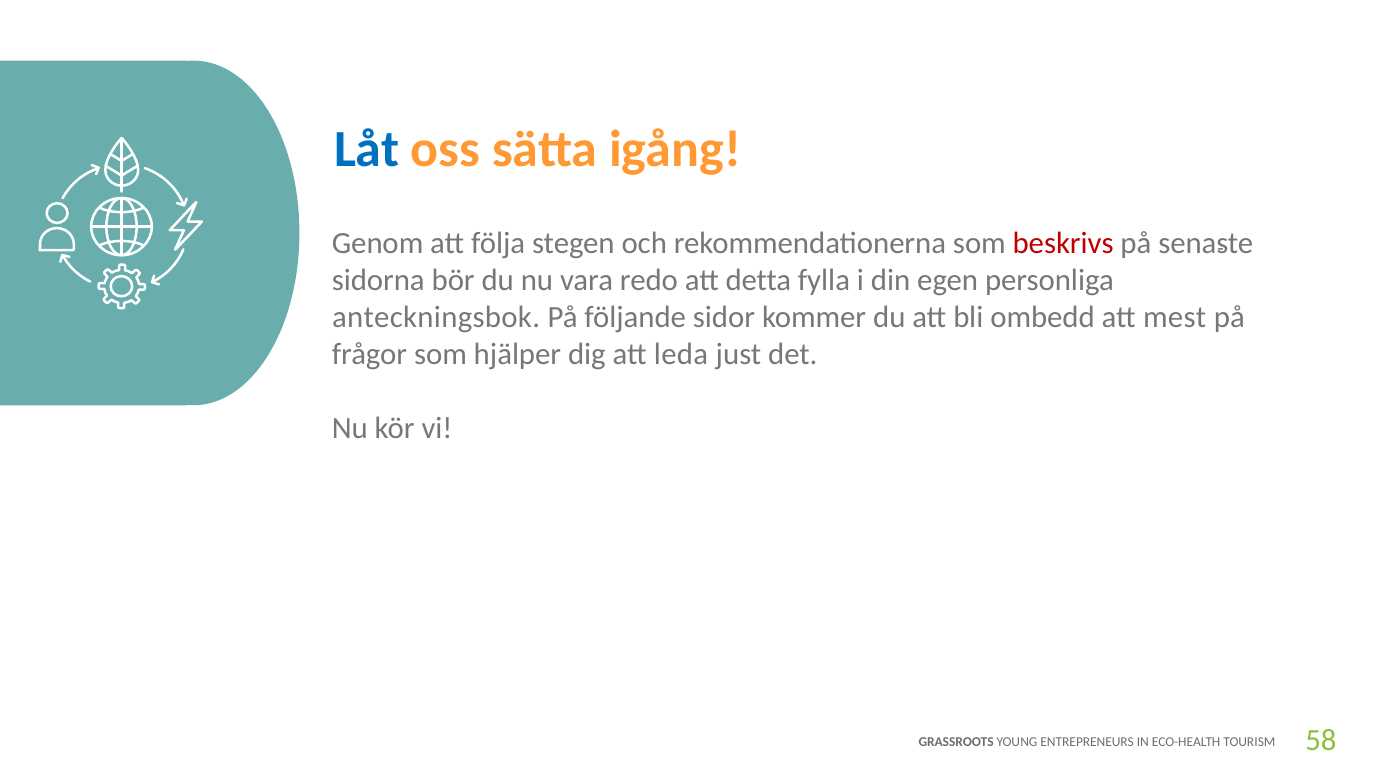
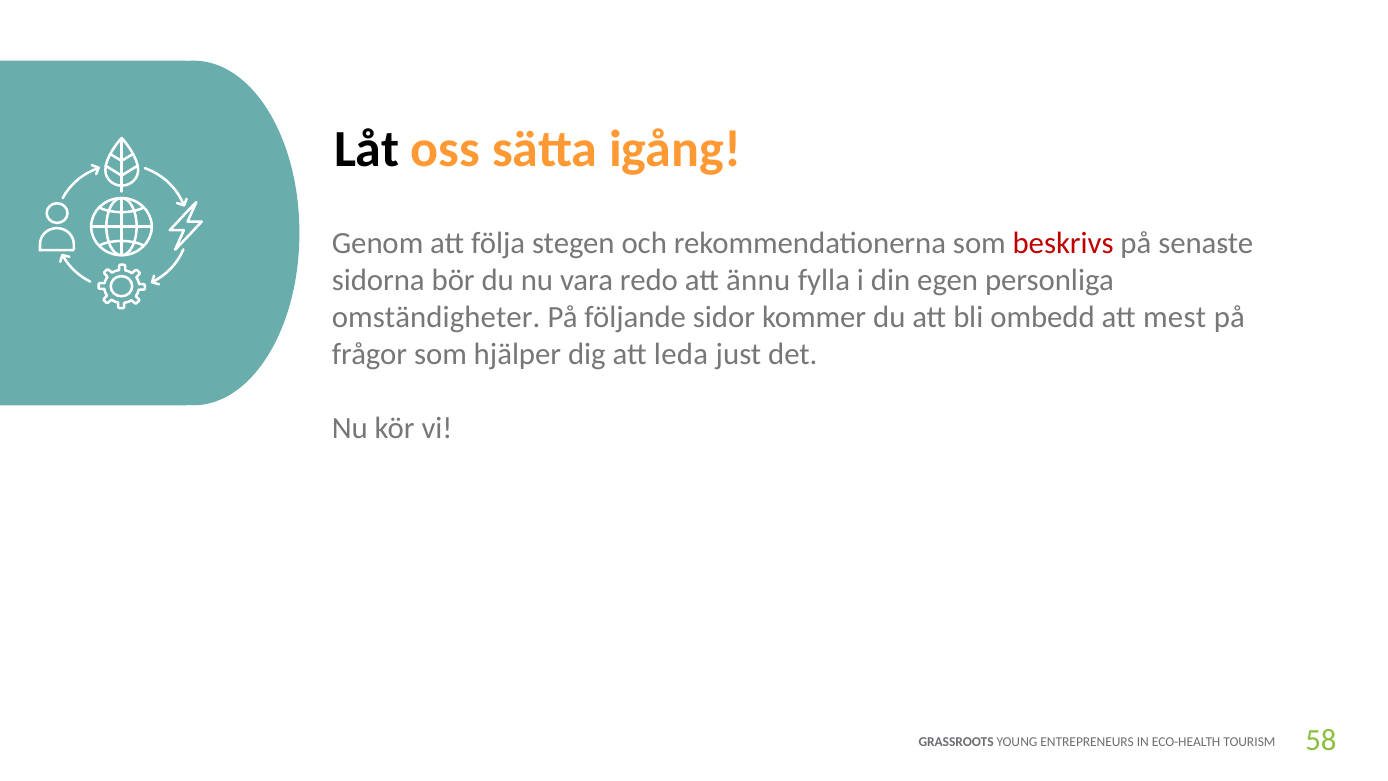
Låt colour: blue -> black
detta: detta -> ännu
anteckningsbok: anteckningsbok -> omständigheter
